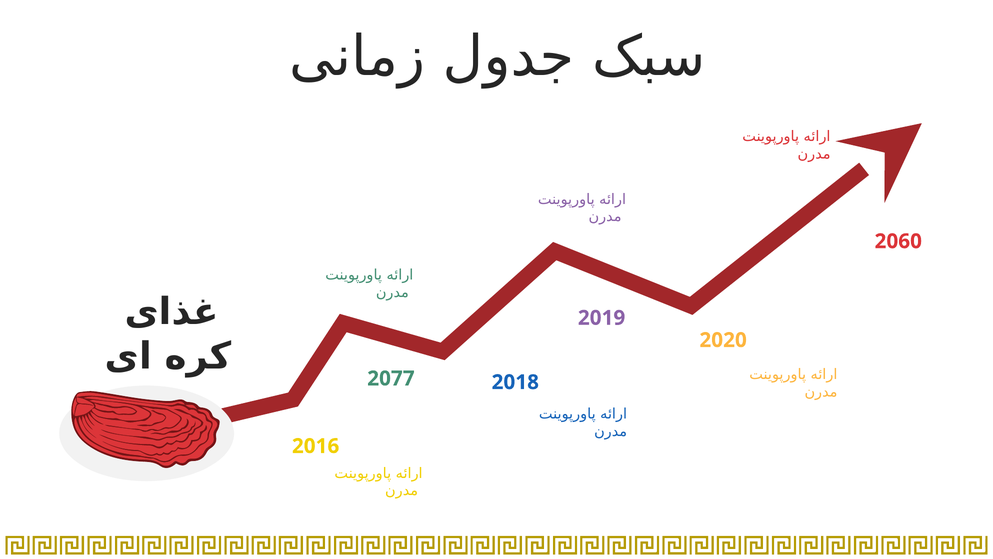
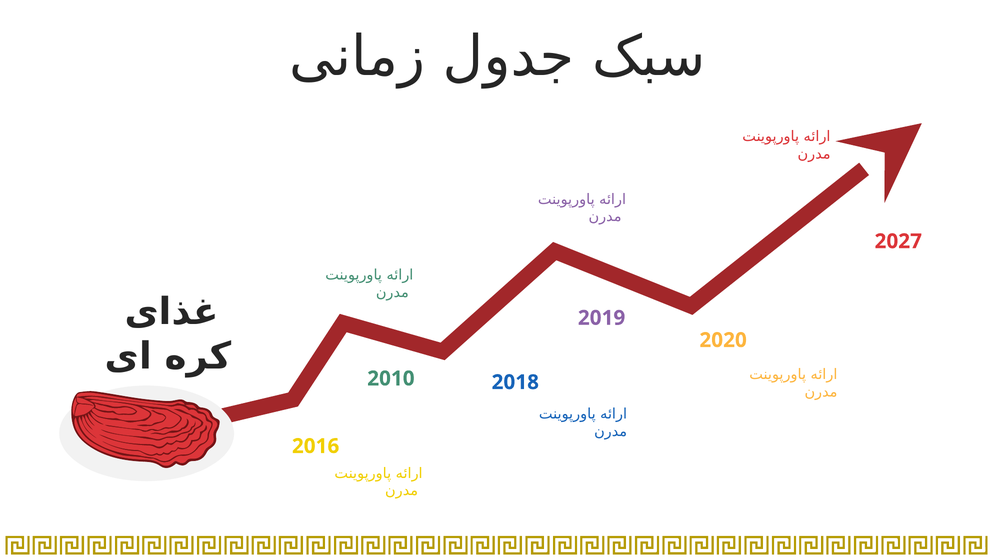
2060: 2060 -> 2027
2077: 2077 -> 2010
